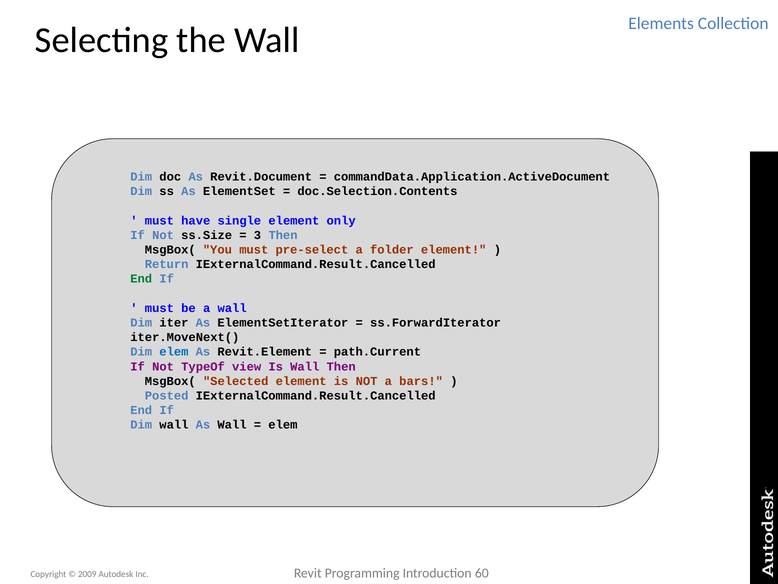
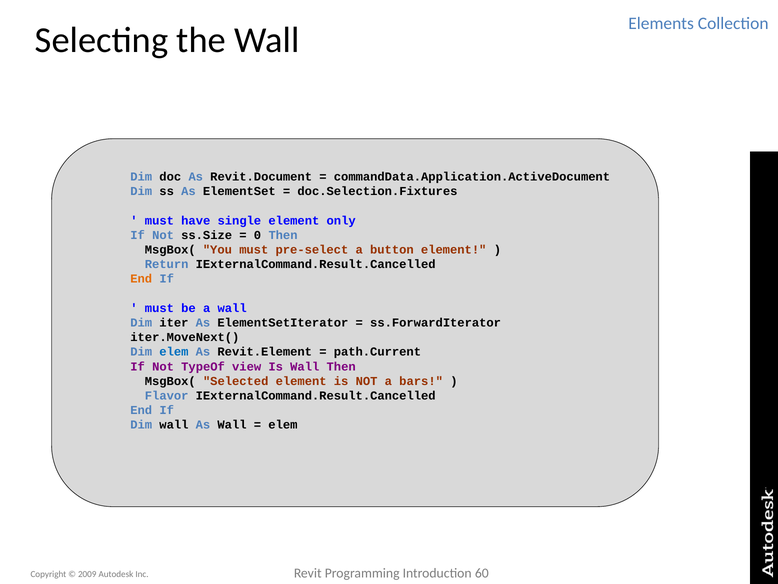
doc.Selection.Contents: doc.Selection.Contents -> doc.Selection.Fixtures
3: 3 -> 0
folder: folder -> button
End at (141, 279) colour: green -> orange
Posted: Posted -> Flavor
